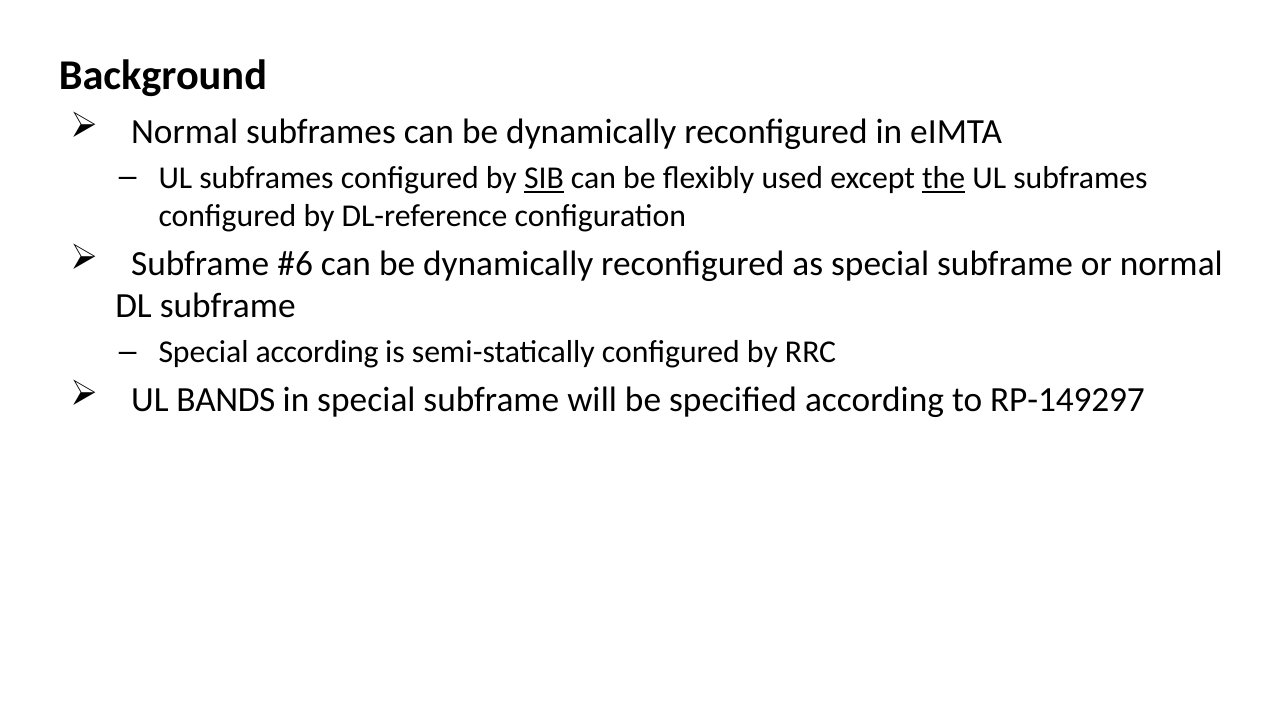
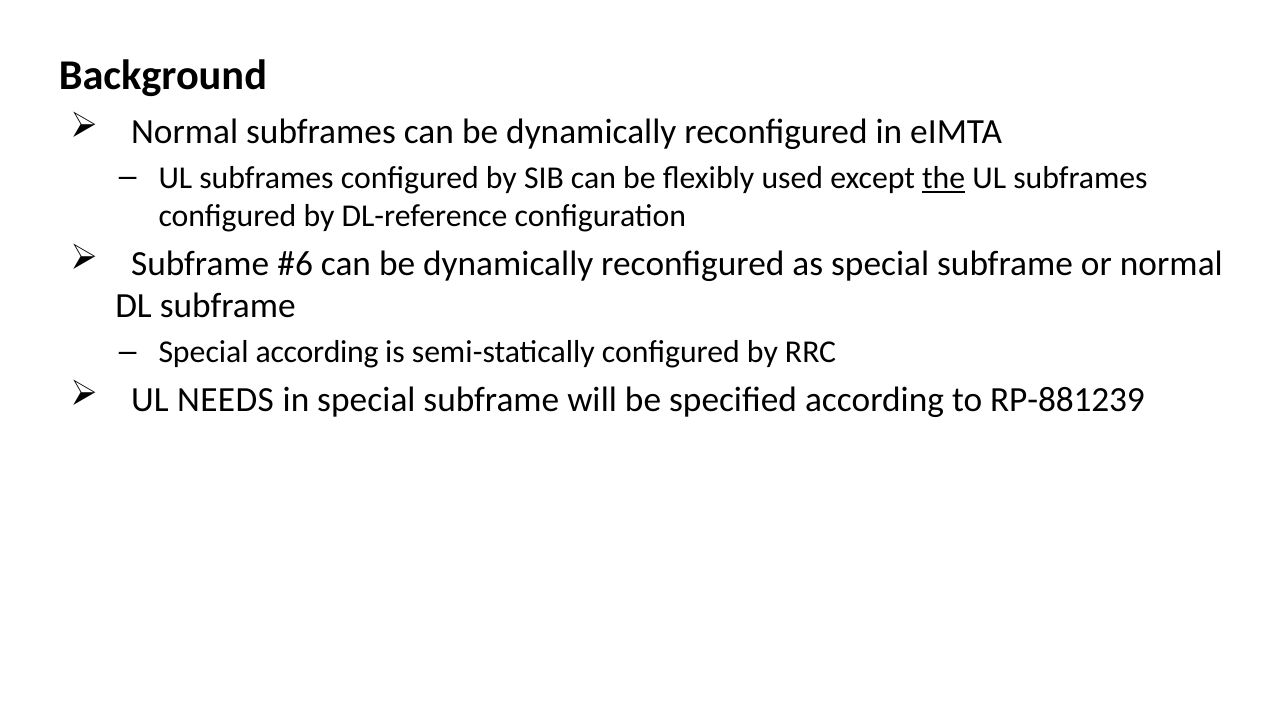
SIB underline: present -> none
BANDS: BANDS -> NEEDS
RP-149297: RP-149297 -> RP-881239
